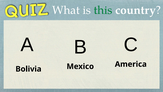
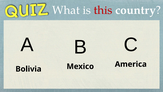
this colour: green -> red
